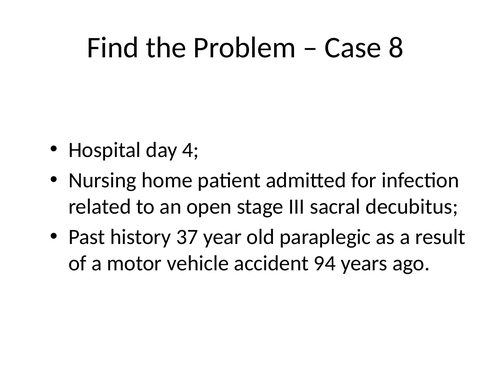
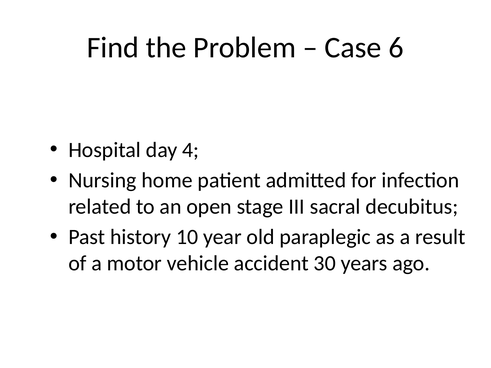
8: 8 -> 6
37: 37 -> 10
94: 94 -> 30
